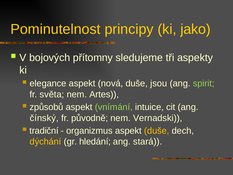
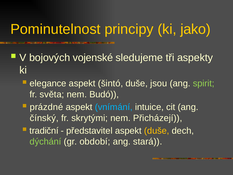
přítomny: přítomny -> vojenské
nová: nová -> šintó
Artes: Artes -> Budó
způsobů: způsobů -> prázdné
vnímání colour: light green -> light blue
původně: původně -> skrytými
Vernadski: Vernadski -> Přicházejí
organizmus: organizmus -> představitel
dýchání colour: yellow -> light green
hledání: hledání -> období
